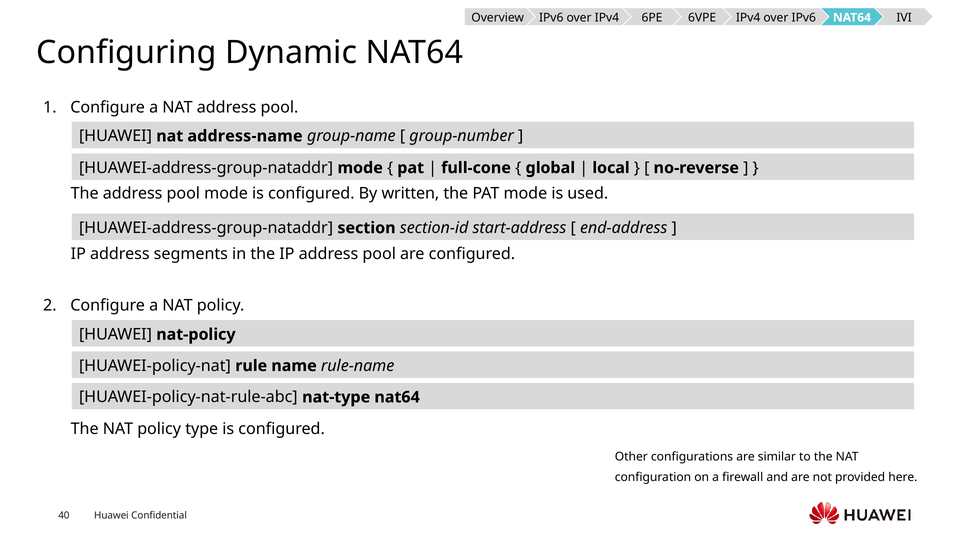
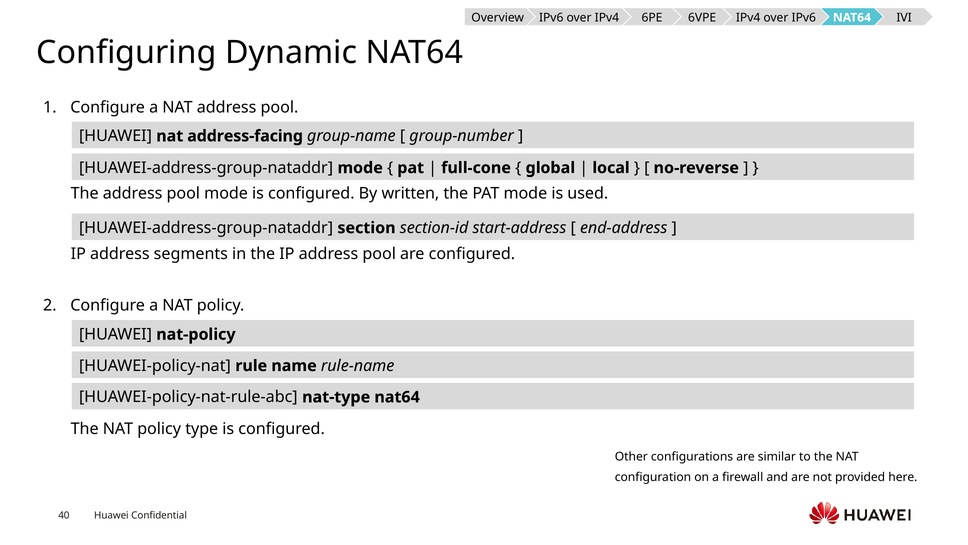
address-name: address-name -> address-facing
